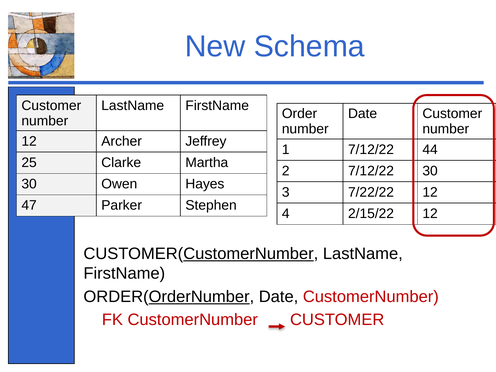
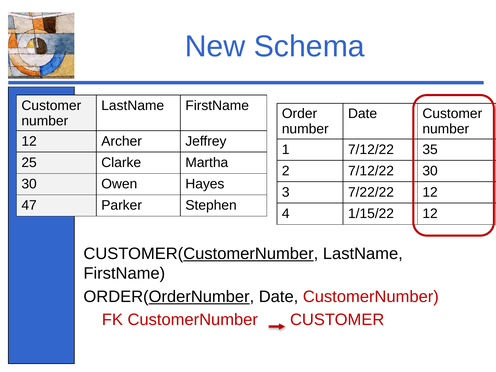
44: 44 -> 35
2/15/22: 2/15/22 -> 1/15/22
